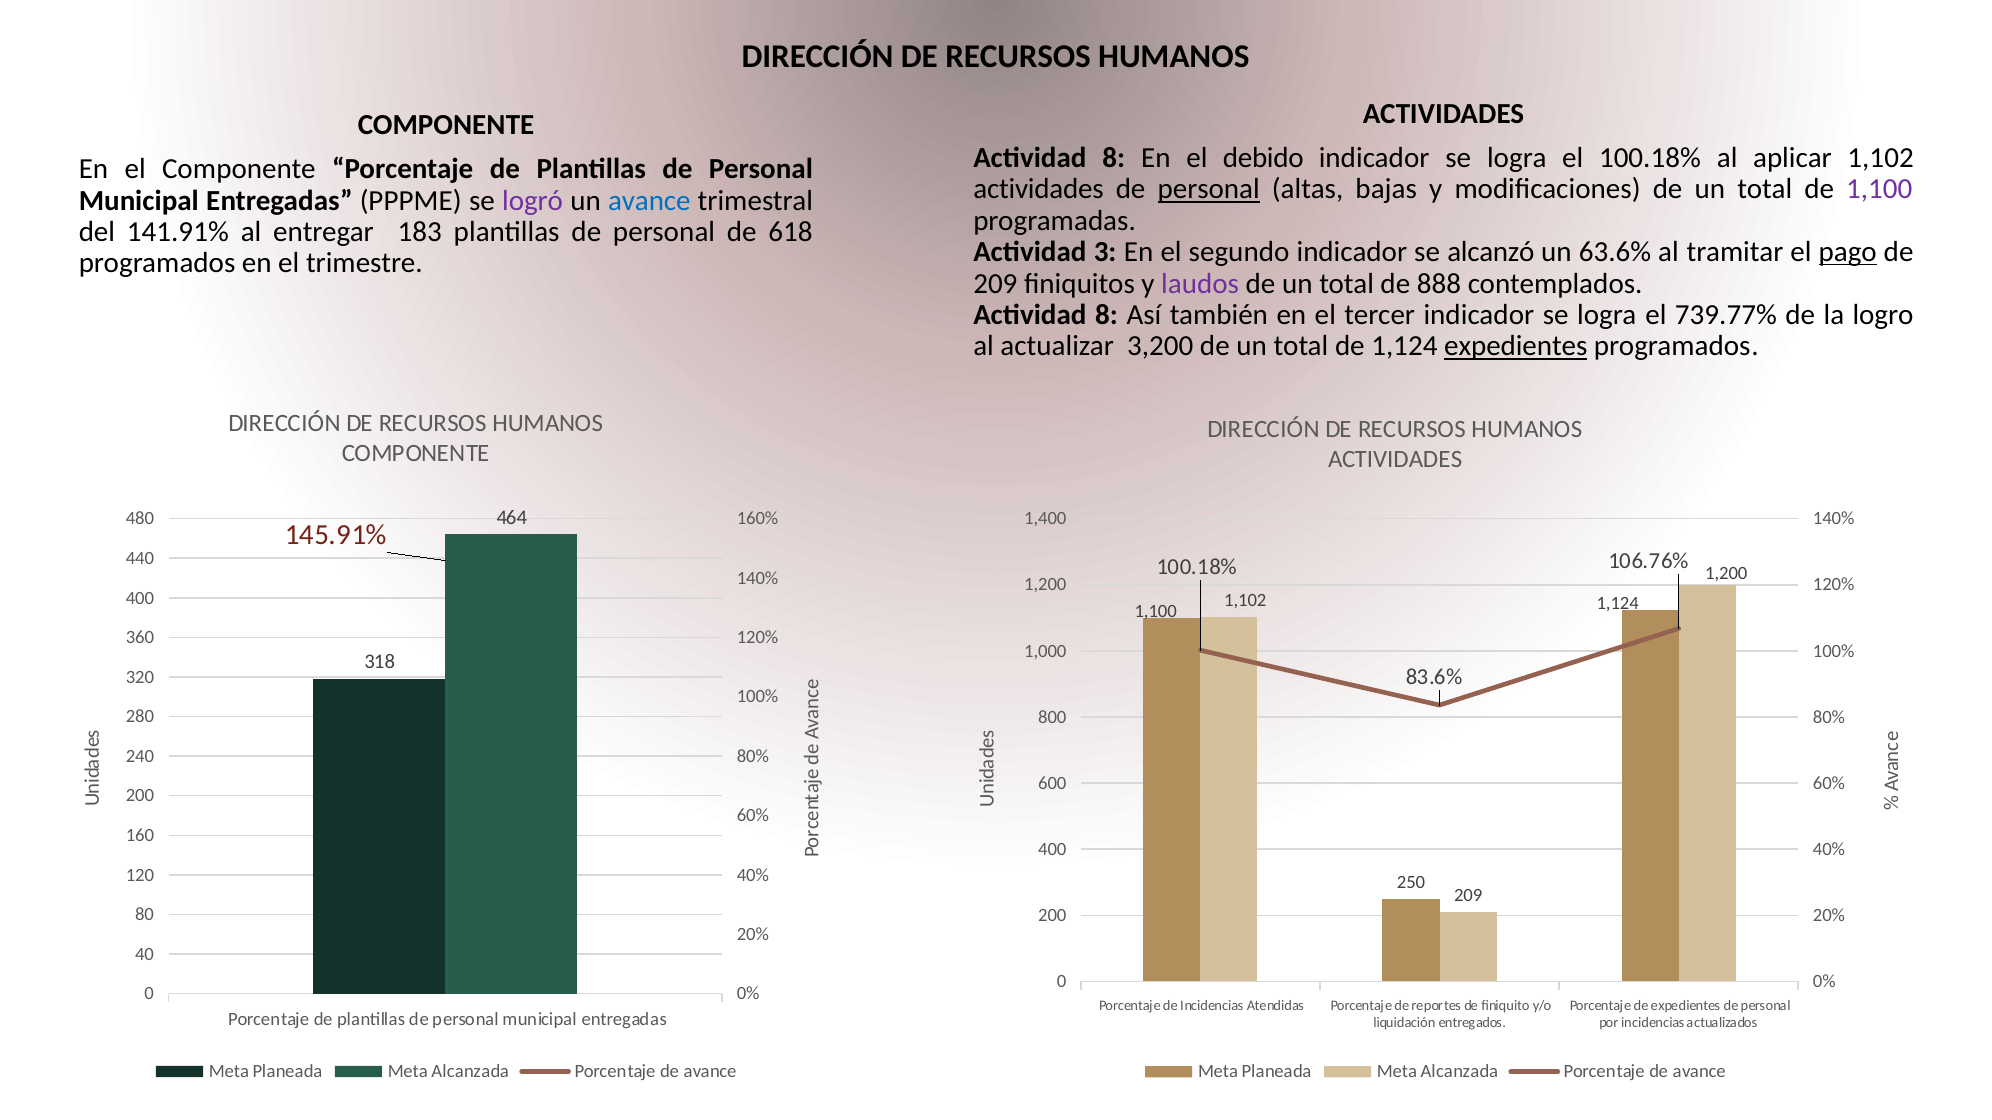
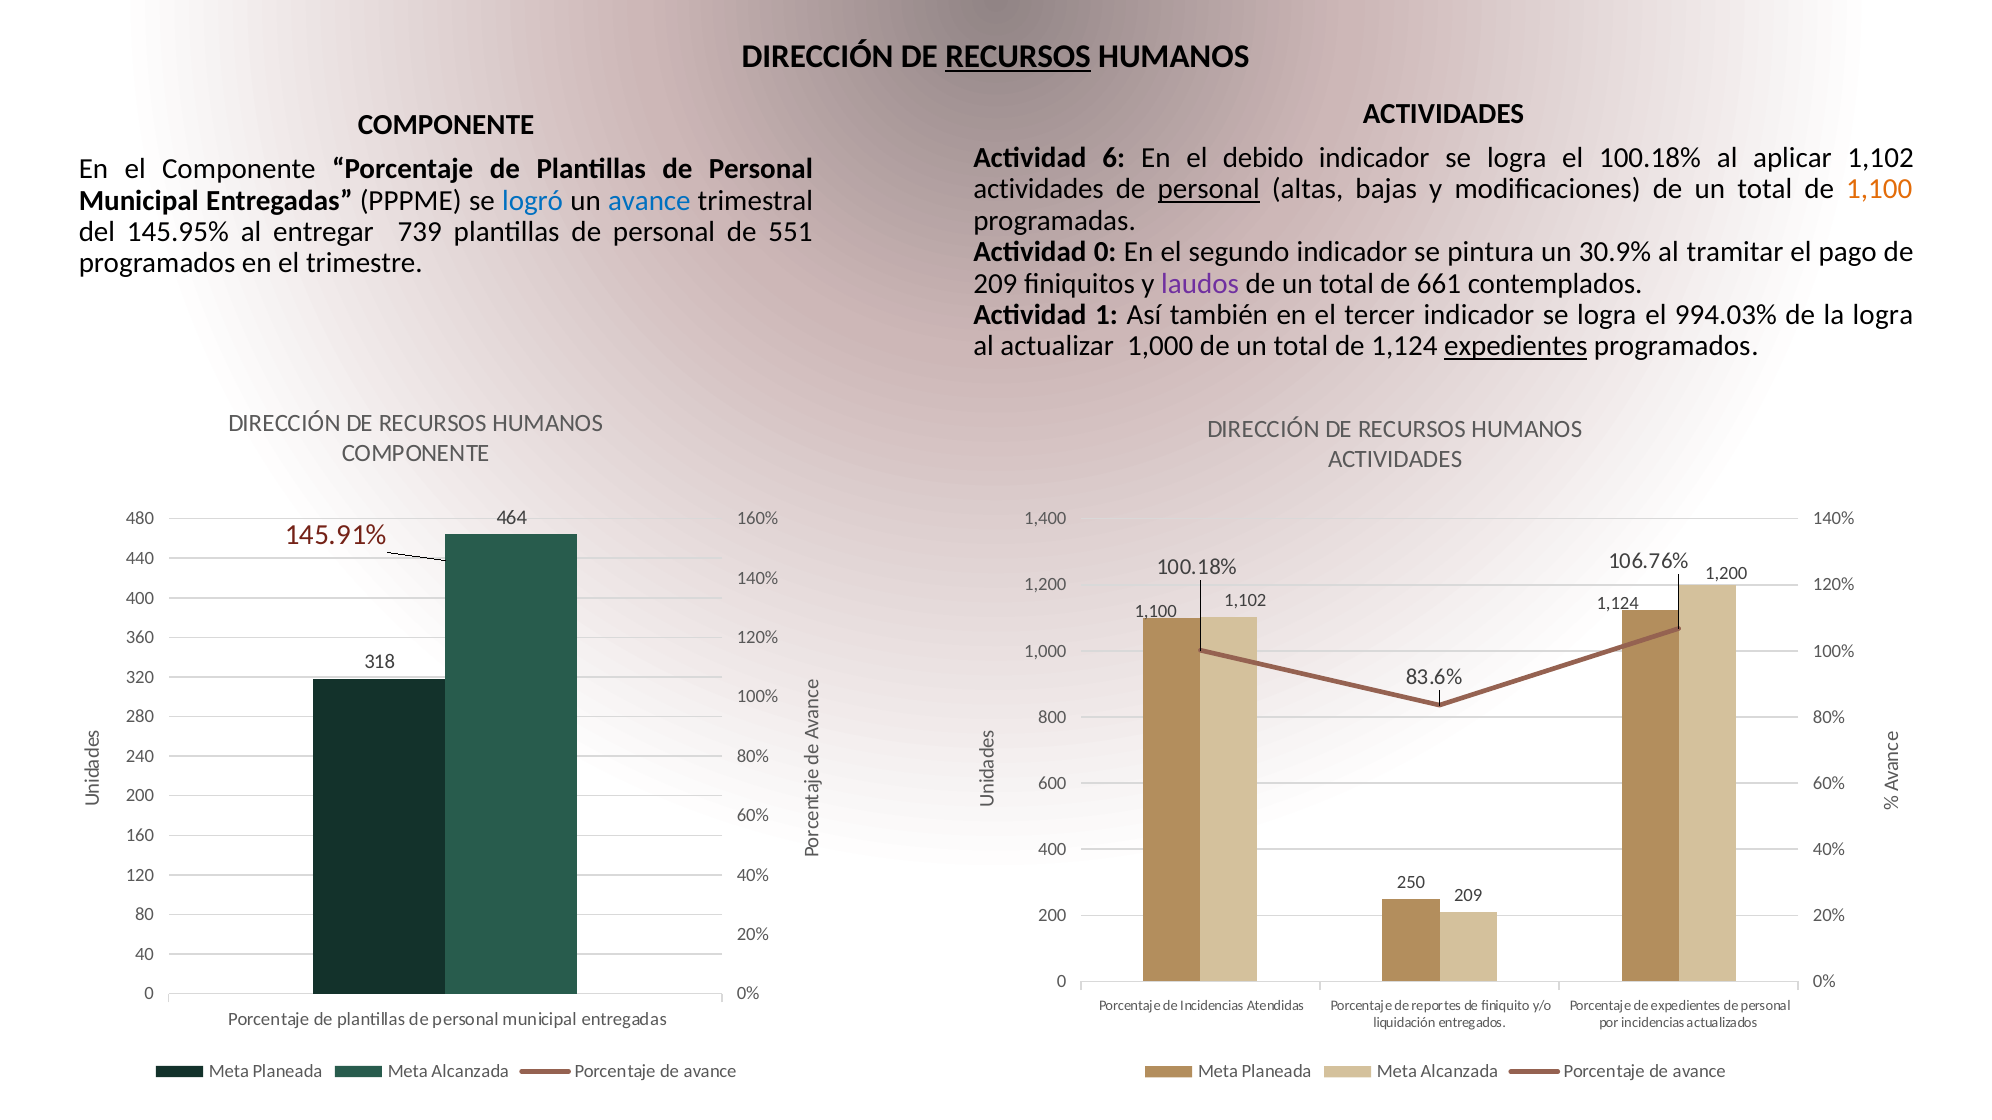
RECURSOS at (1018, 56) underline: none -> present
8 at (1114, 158): 8 -> 6
1,100 at (1879, 189) colour: purple -> orange
logró colour: purple -> blue
141.91%: 141.91% -> 145.95%
183: 183 -> 739
618: 618 -> 551
Actividad 3: 3 -> 0
alcanzó: alcanzó -> pintura
63.6%: 63.6% -> 30.9%
pago underline: present -> none
888: 888 -> 661
8 at (1106, 315): 8 -> 1
739.77%: 739.77% -> 994.03%
la logro: logro -> logra
actualizar 3,200: 3,200 -> 1,000
